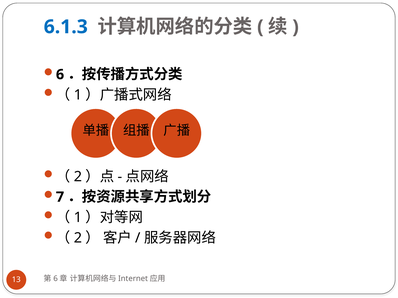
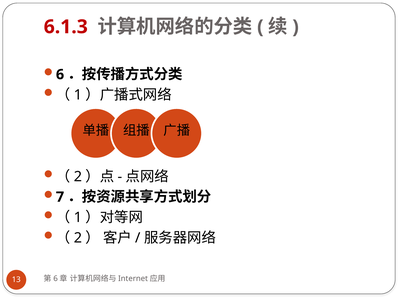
6.1.3 colour: blue -> red
